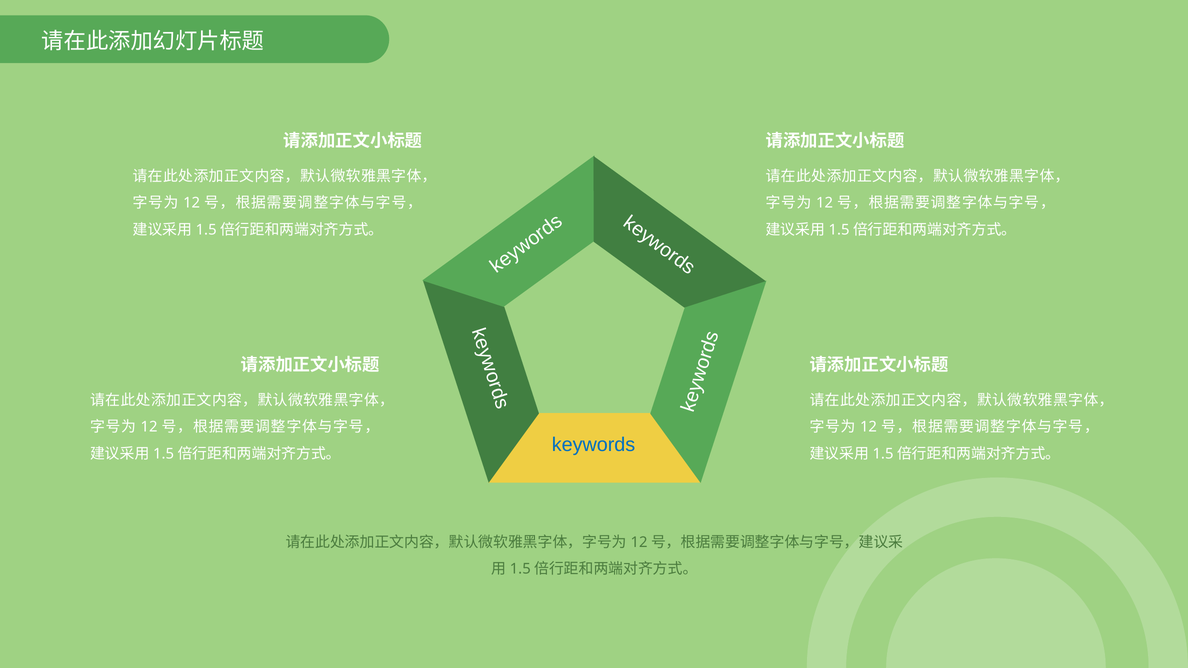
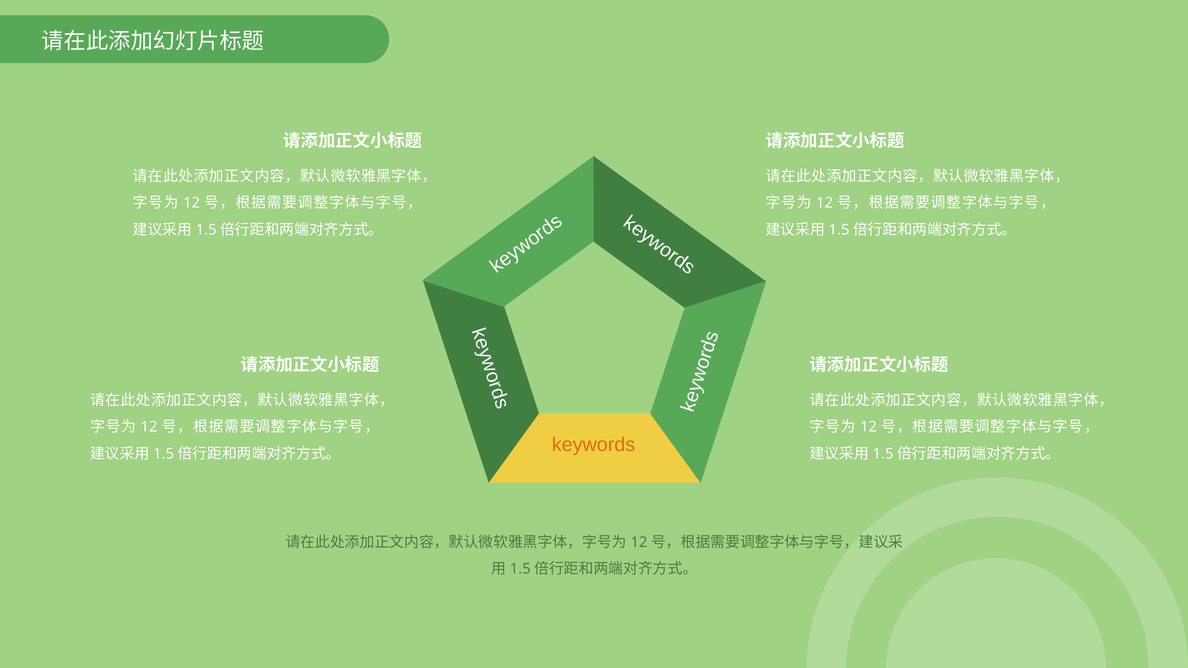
keywords colour: blue -> orange
